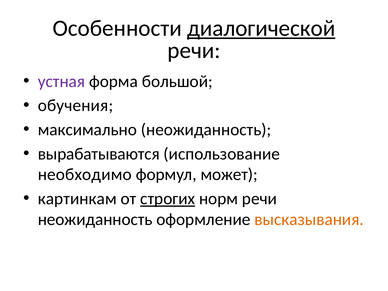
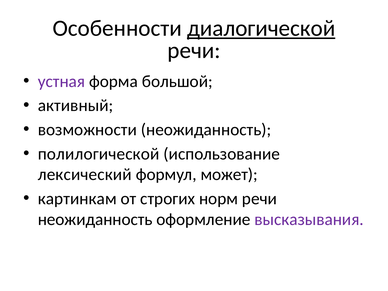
обучения: обучения -> активный
максимально: максимально -> возможности
вырабатываются: вырабатываются -> полилогической
необходимо: необходимо -> лексический
строгих underline: present -> none
высказывания colour: orange -> purple
